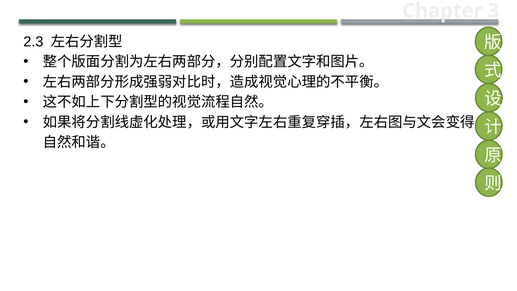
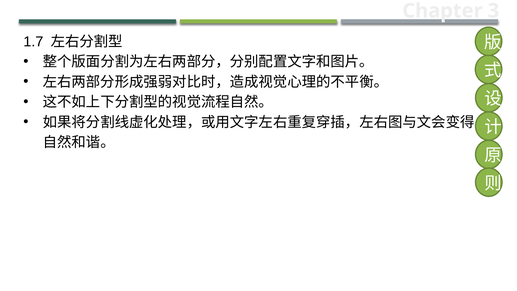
2.3: 2.3 -> 1.7
